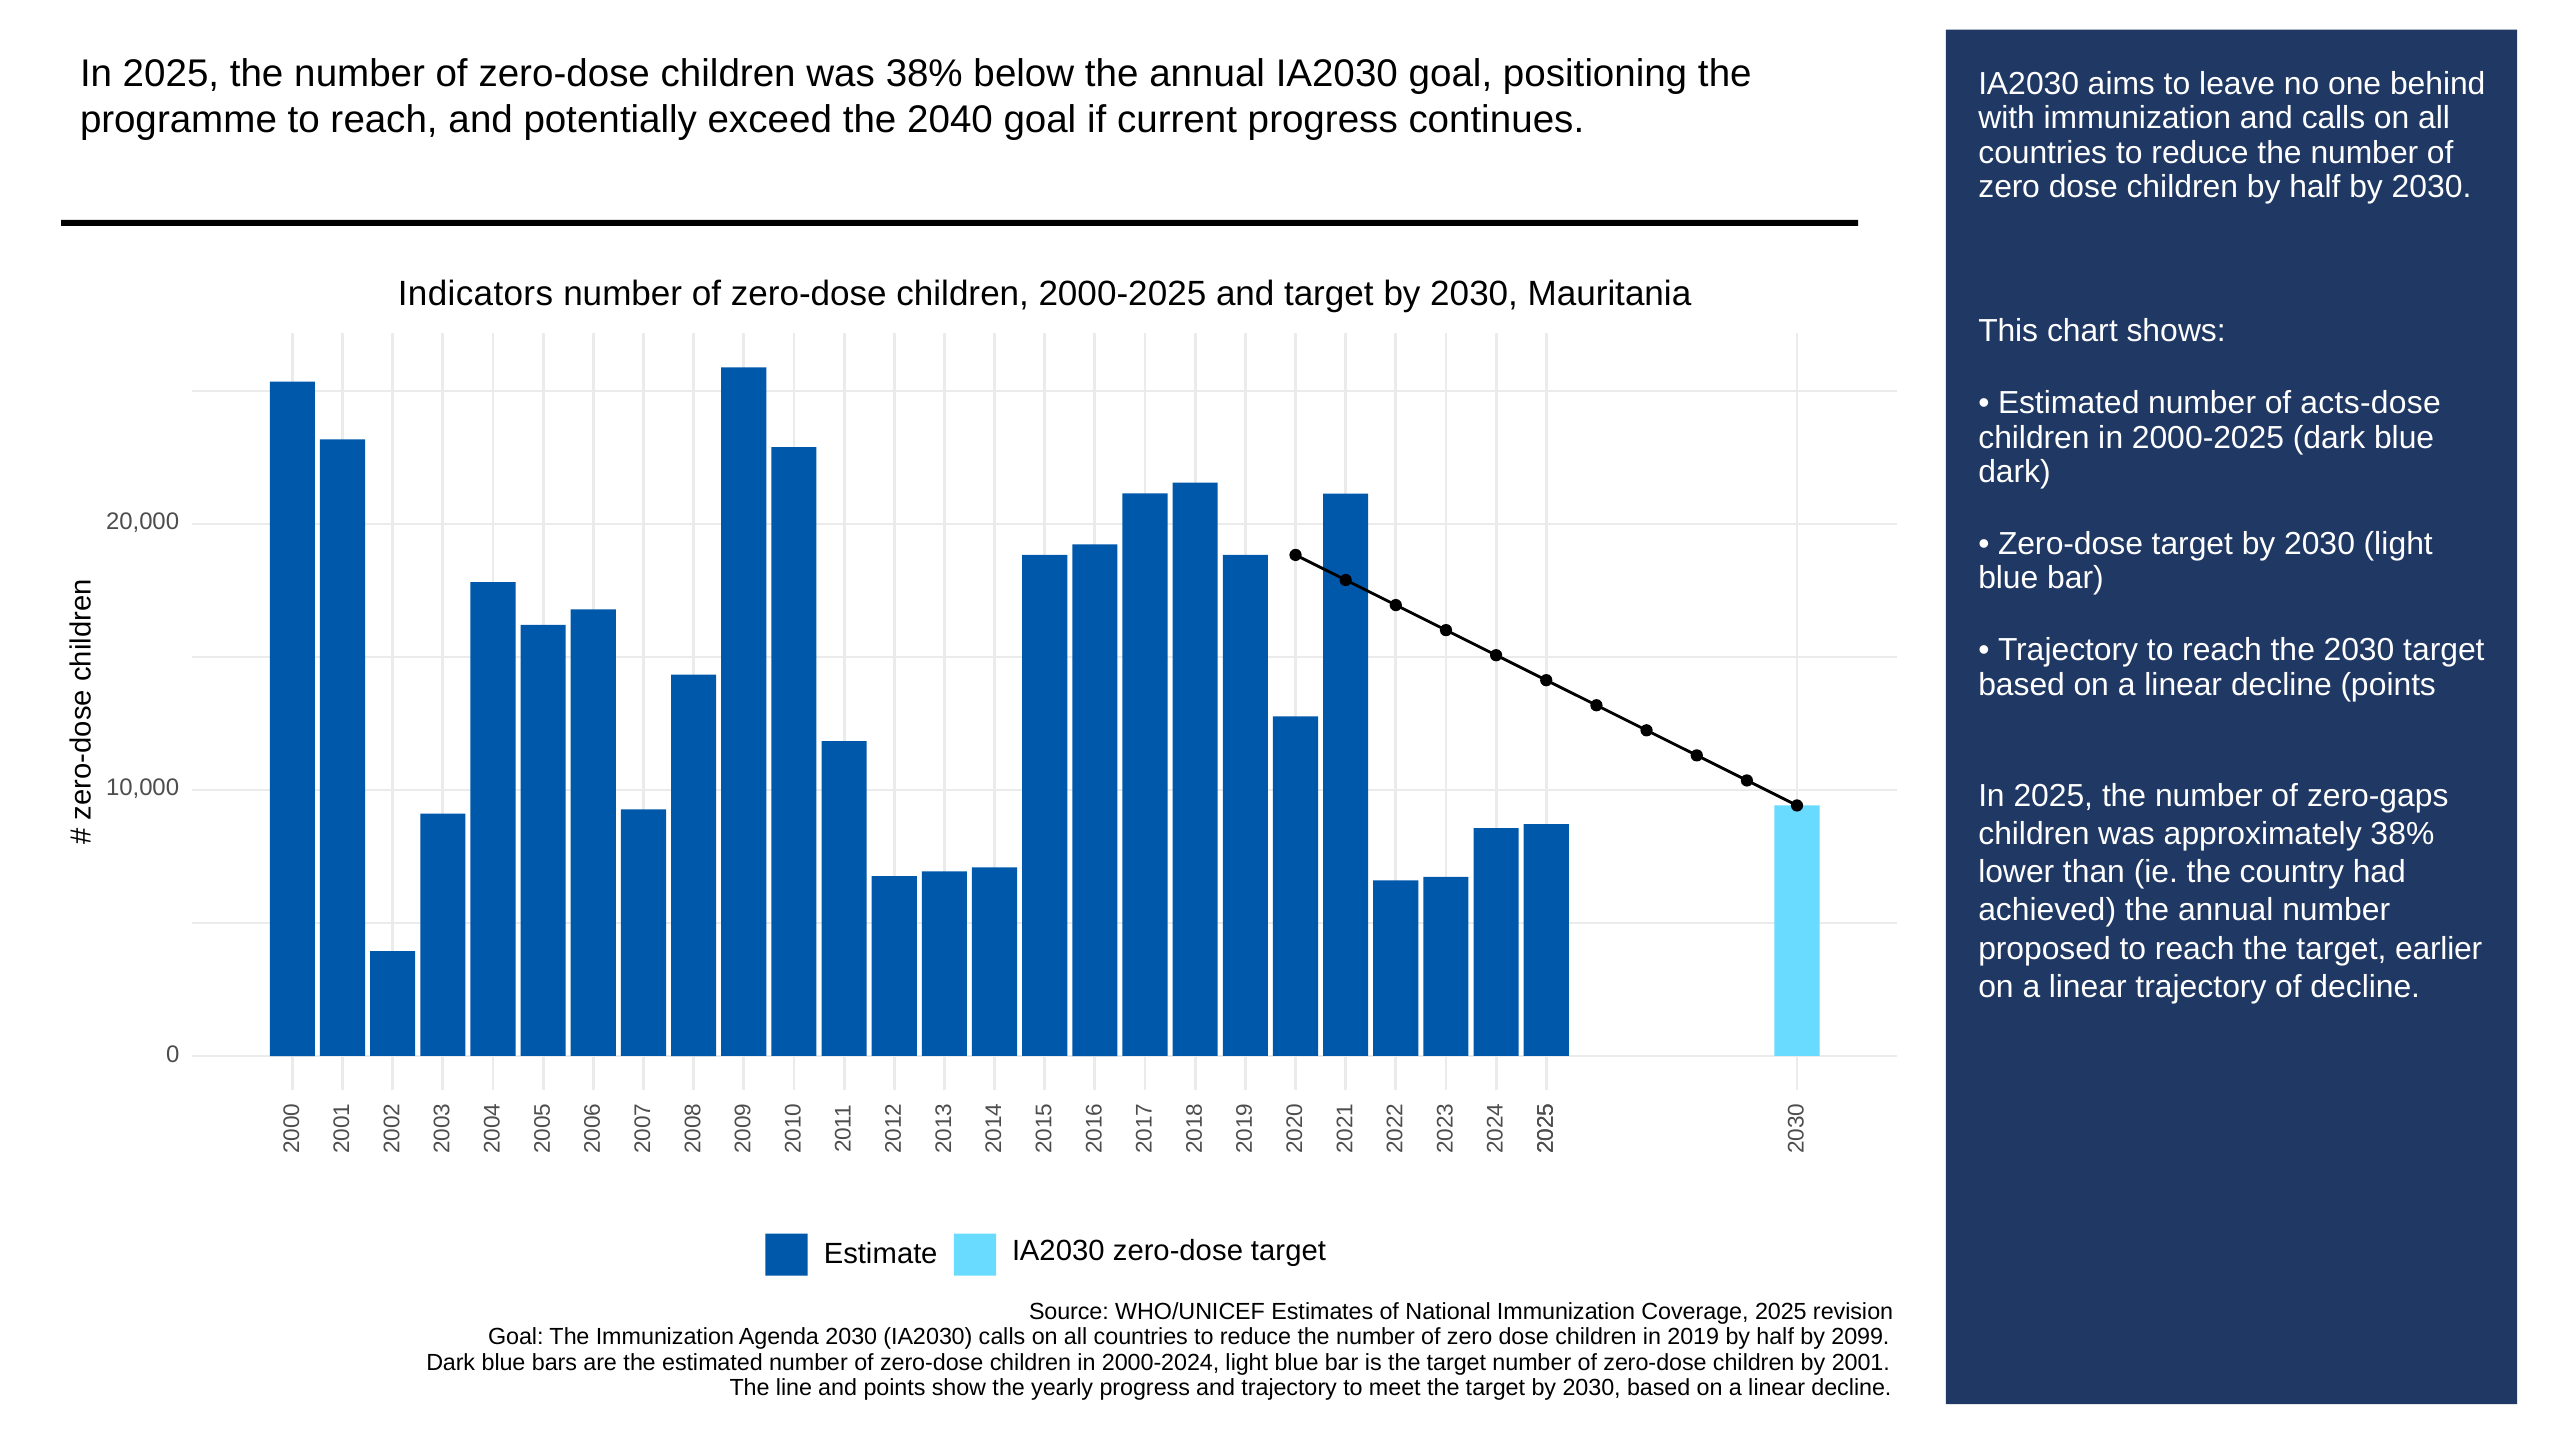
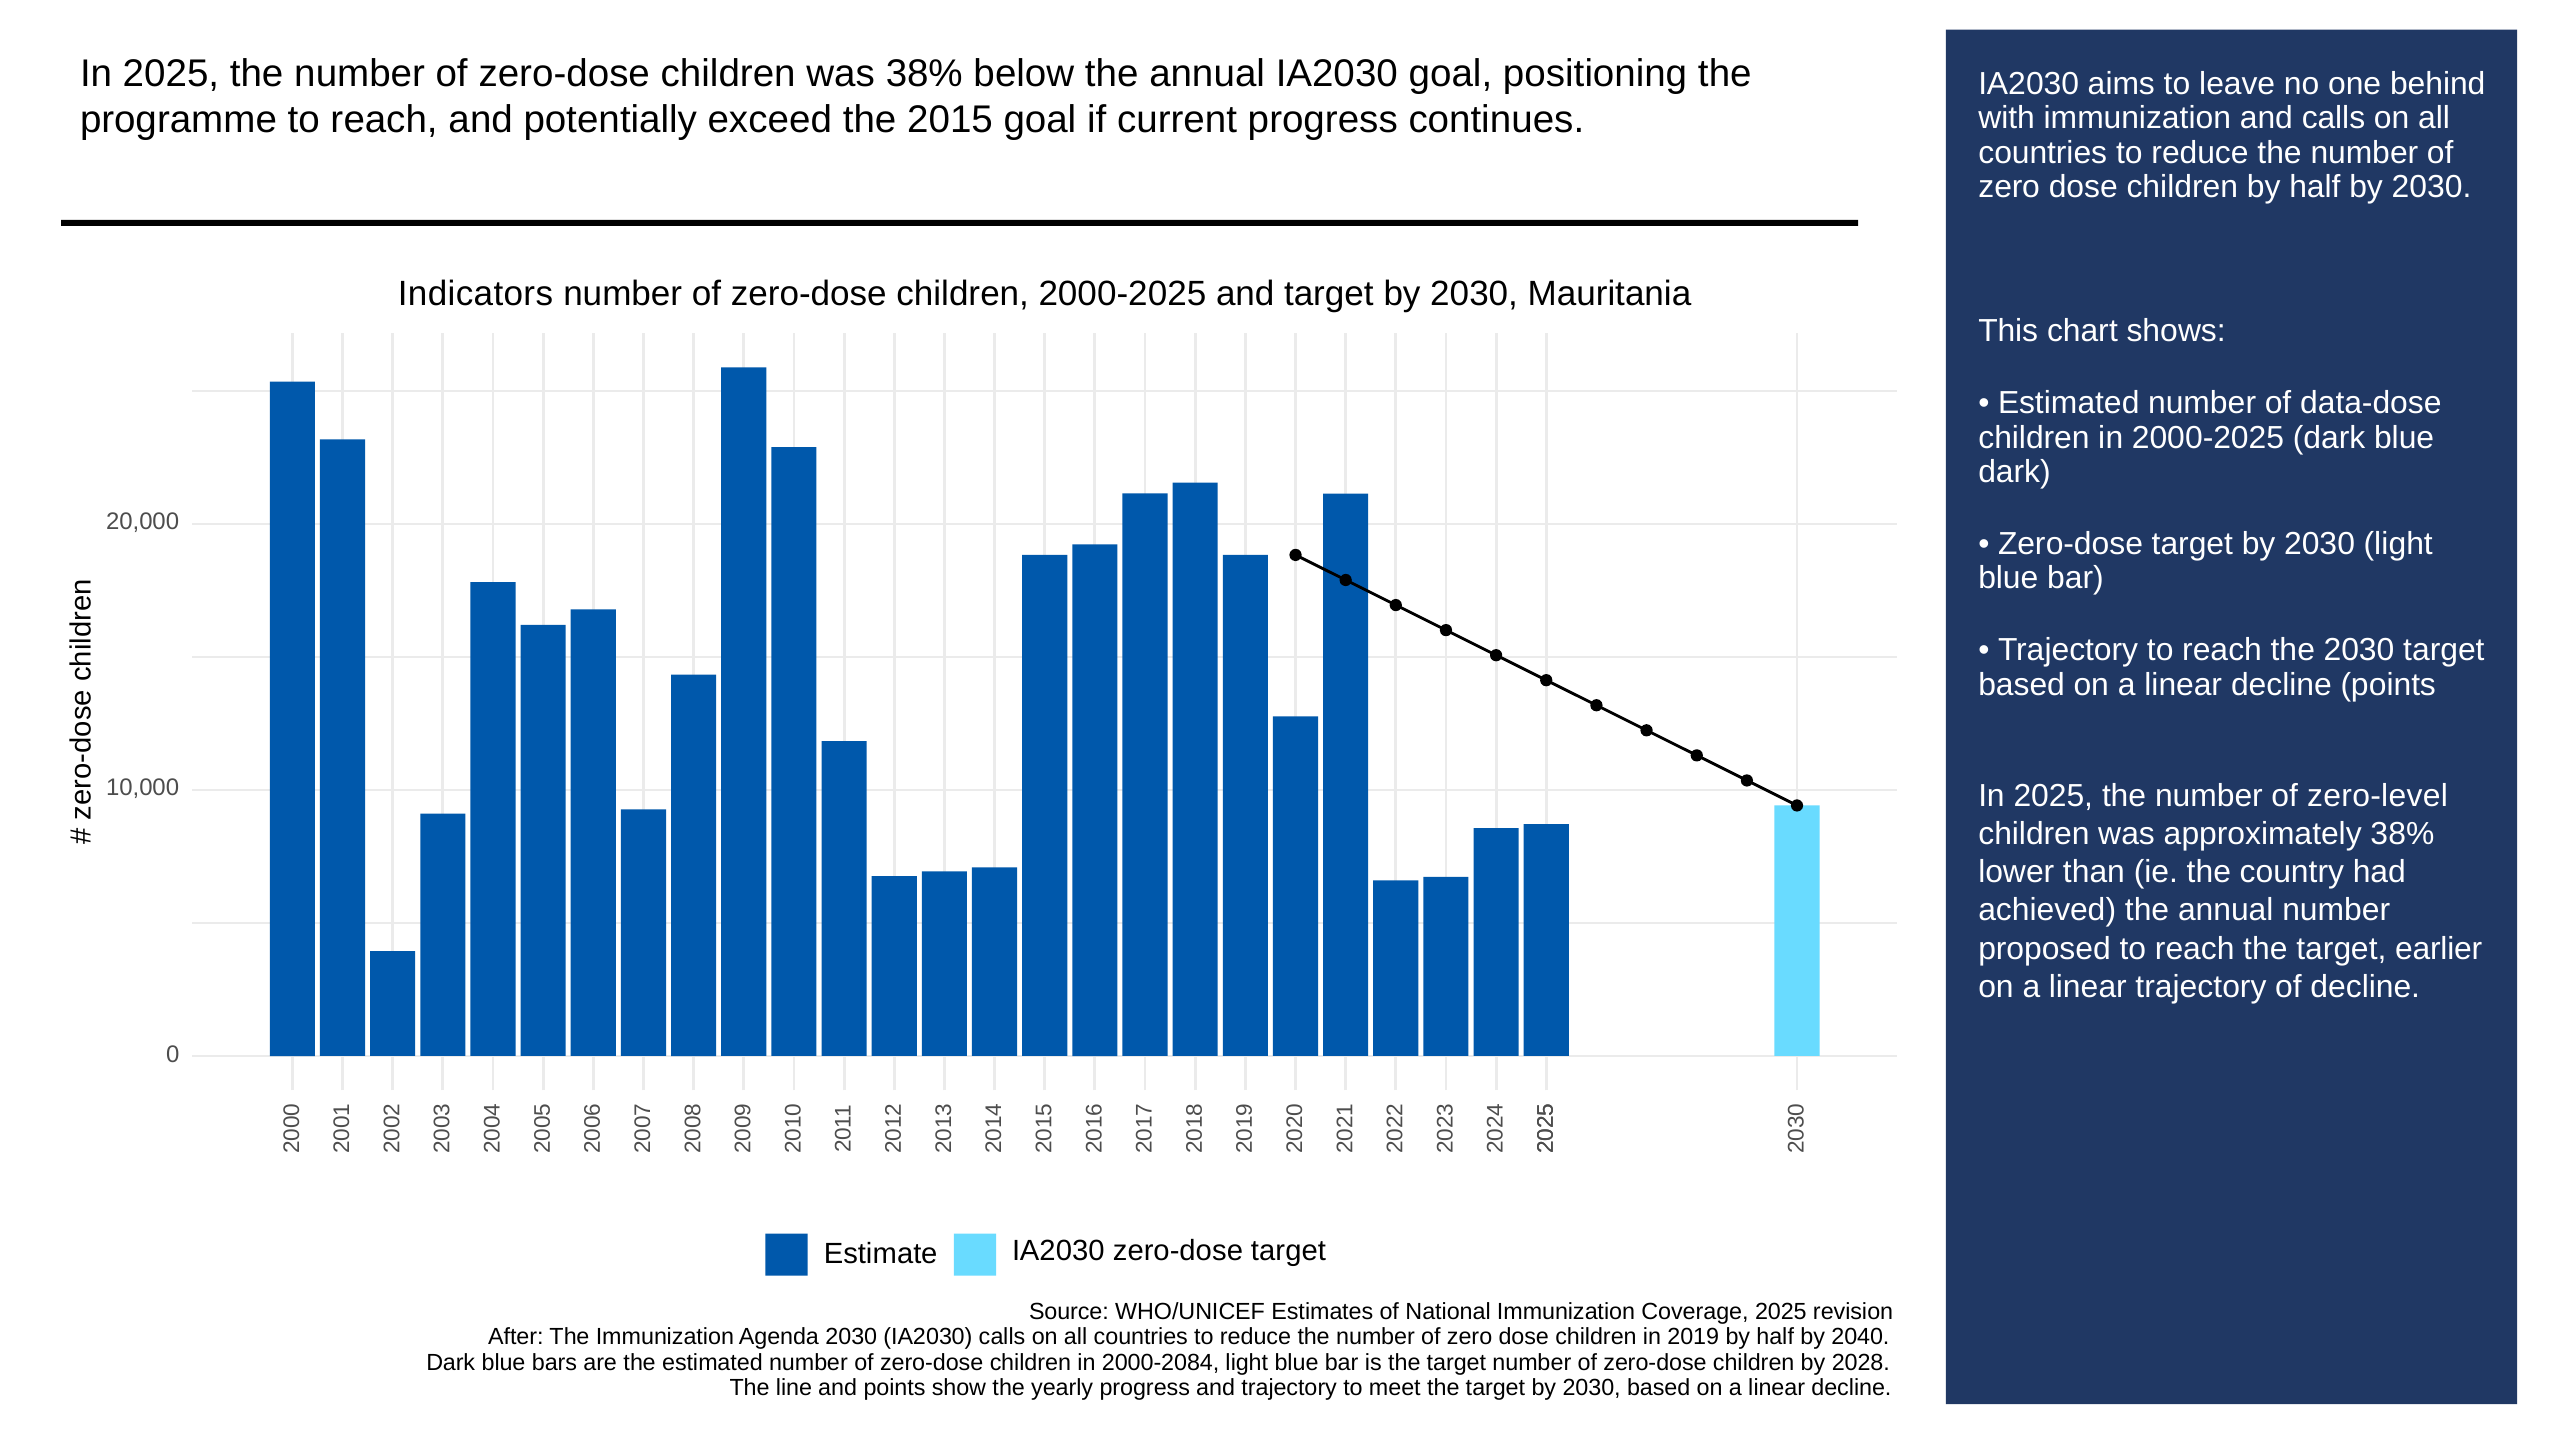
2040: 2040 -> 2015
acts-dose: acts-dose -> data-dose
zero-gaps: zero-gaps -> zero-level
Goal at (516, 1337): Goal -> After
2099: 2099 -> 2040
2000-2024: 2000-2024 -> 2000-2084
2001: 2001 -> 2028
